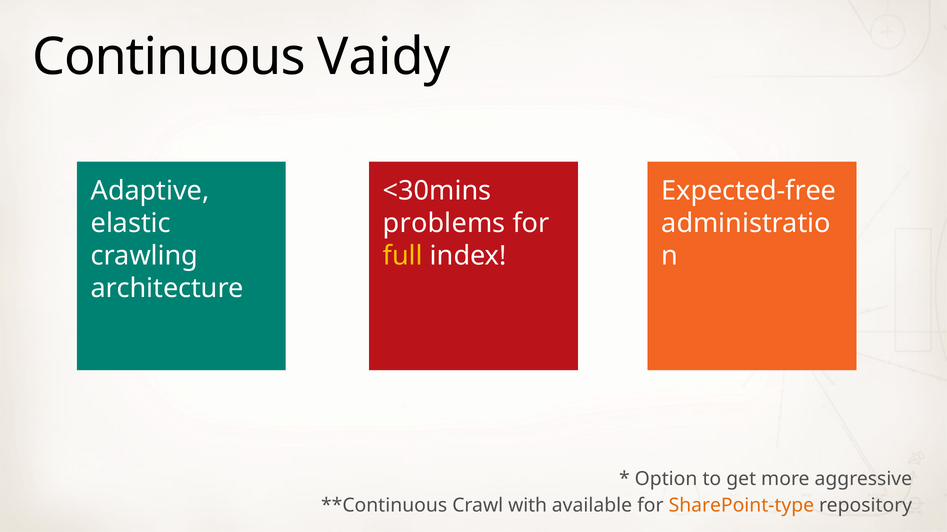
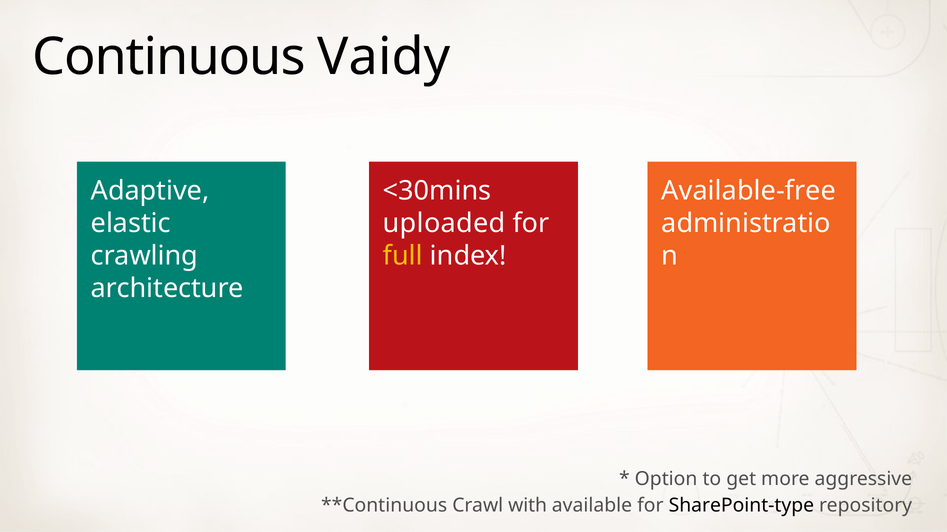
Expected-free: Expected-free -> Available-free
problems: problems -> uploaded
SharePoint-type colour: orange -> black
